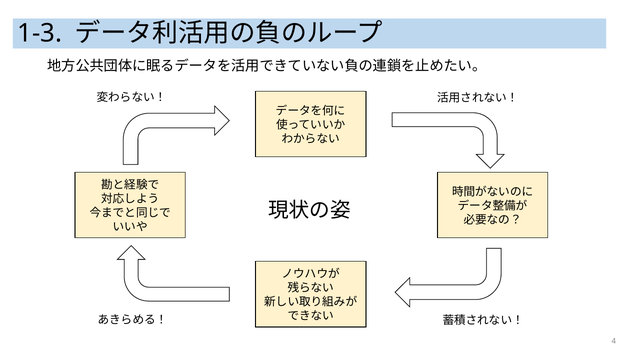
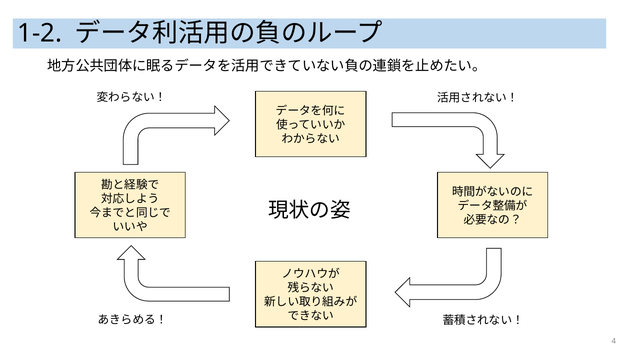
1-3: 1-3 -> 1-2
